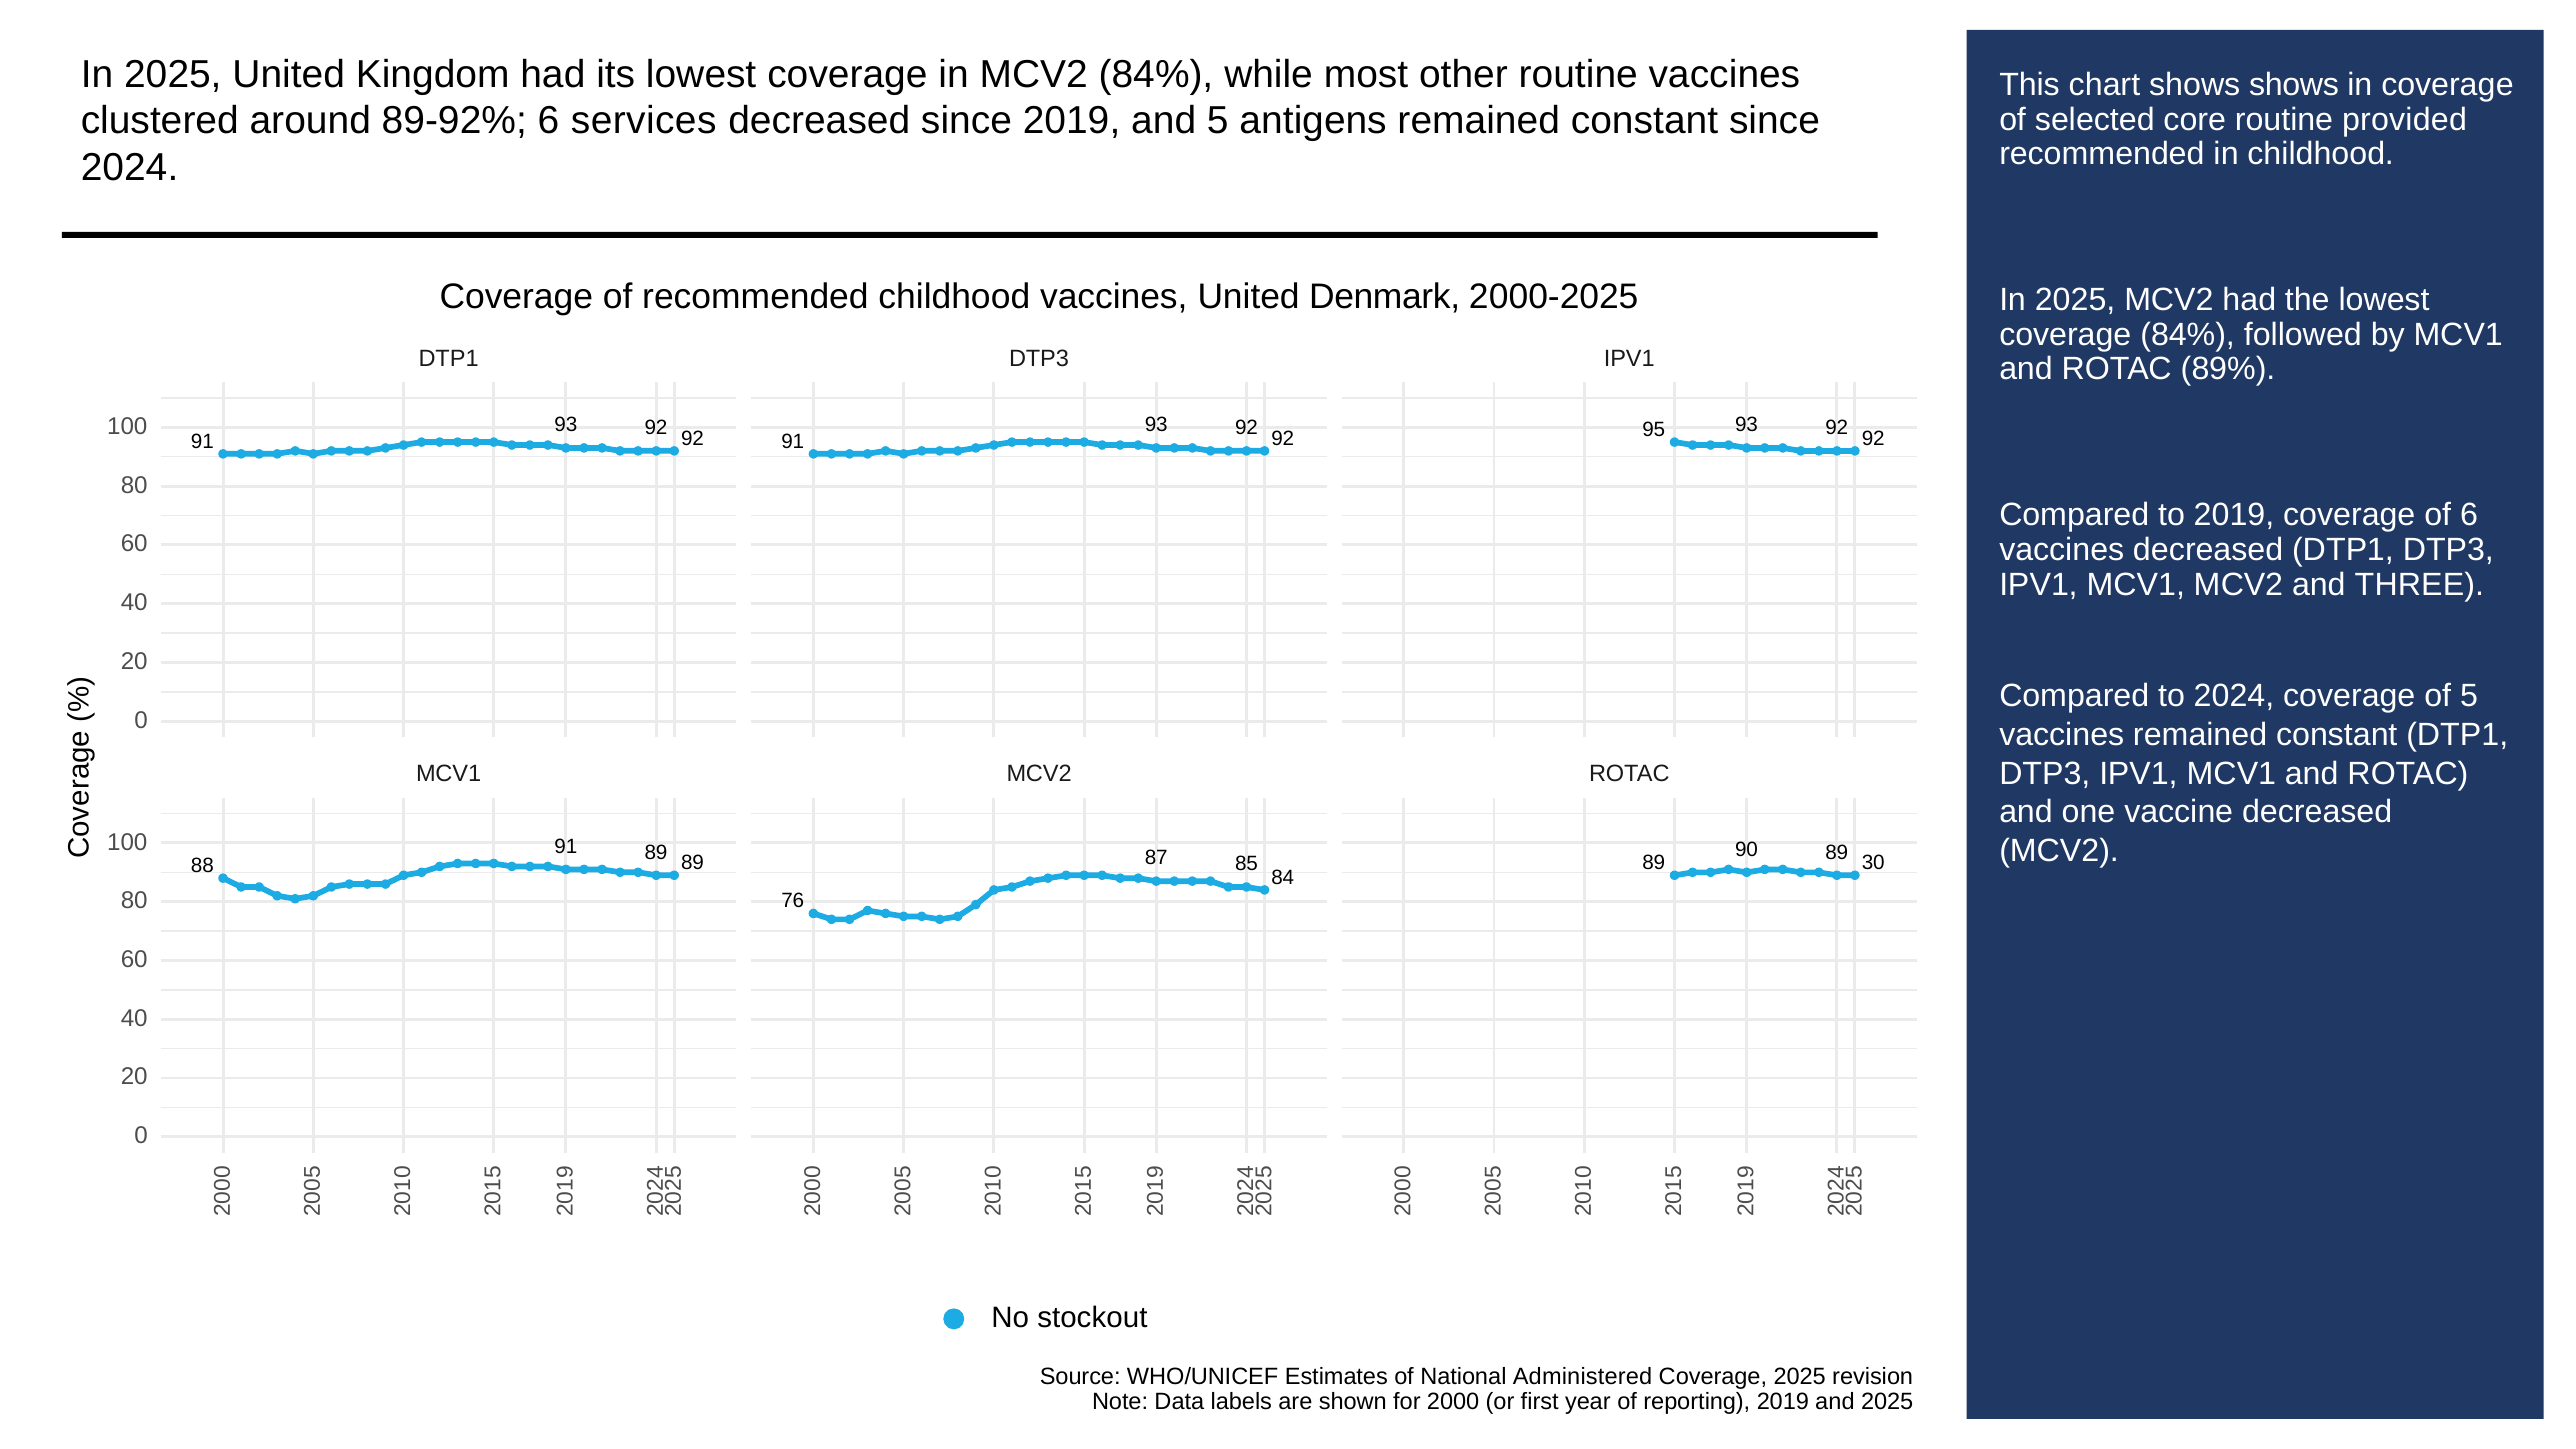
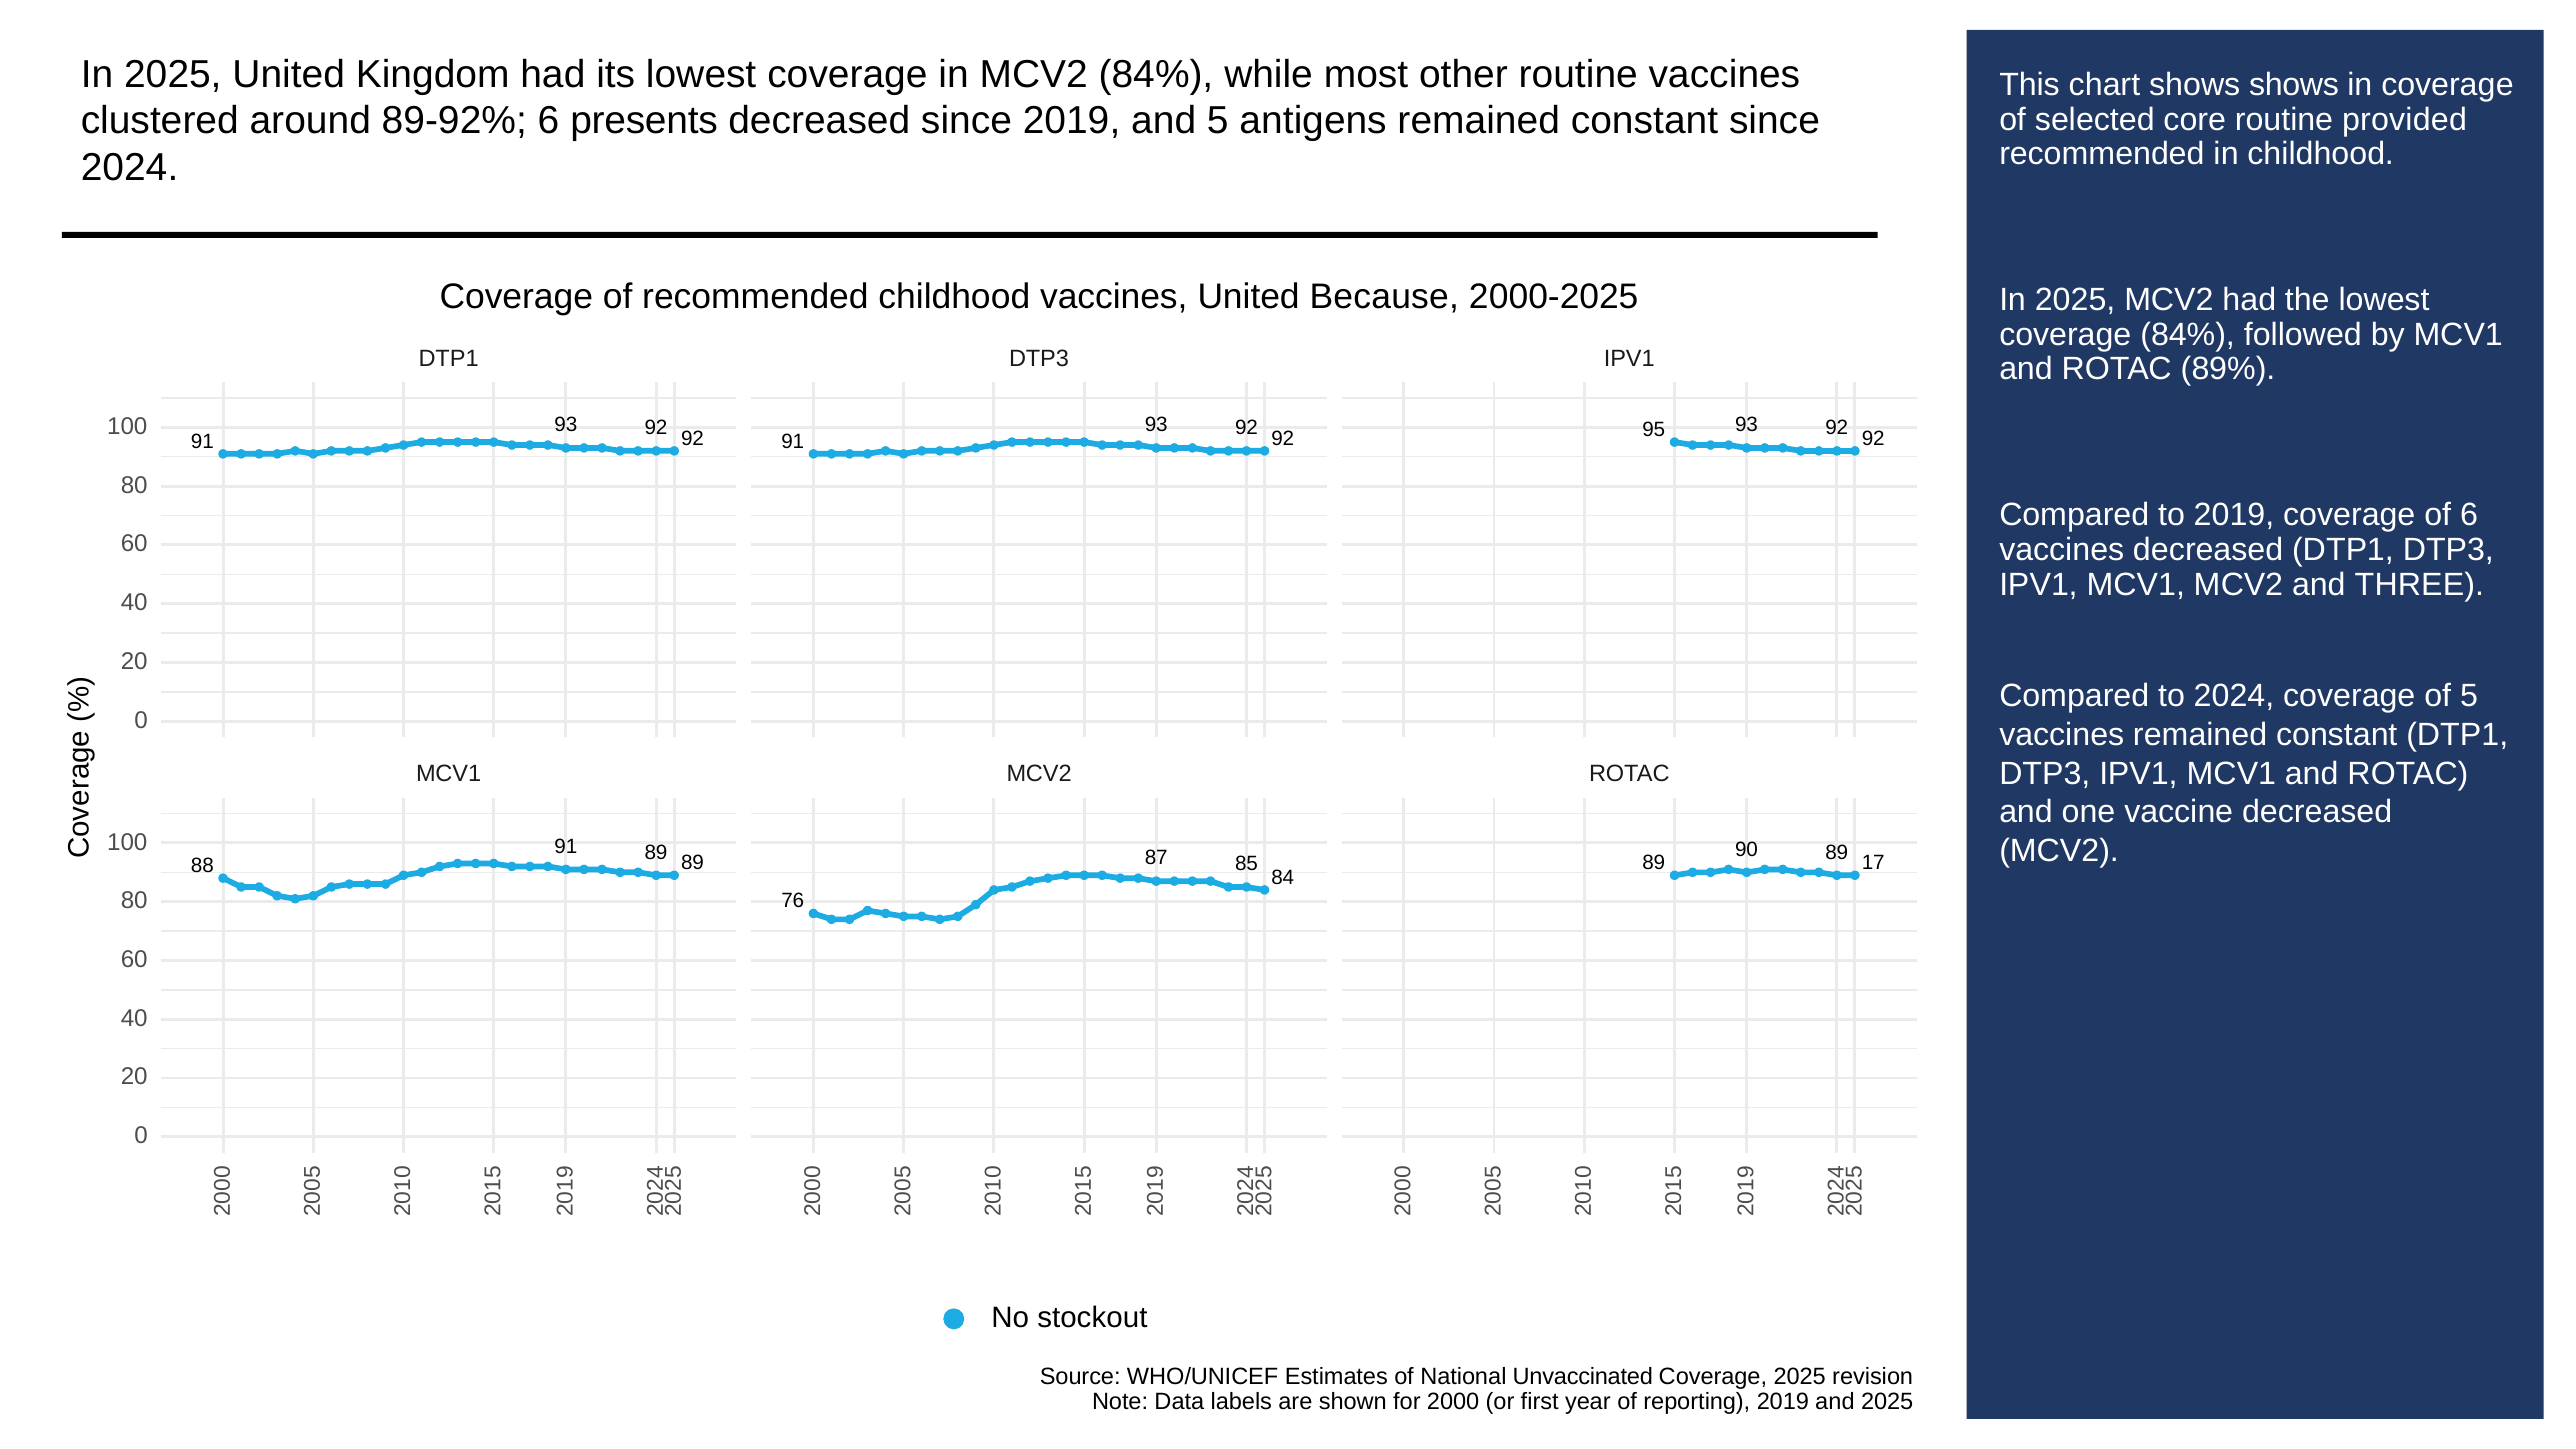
services: services -> presents
Denmark: Denmark -> Because
30: 30 -> 17
Administered: Administered -> Unvaccinated
